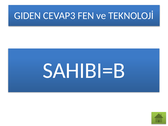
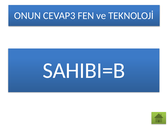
GIDEN: GIDEN -> ONUN
